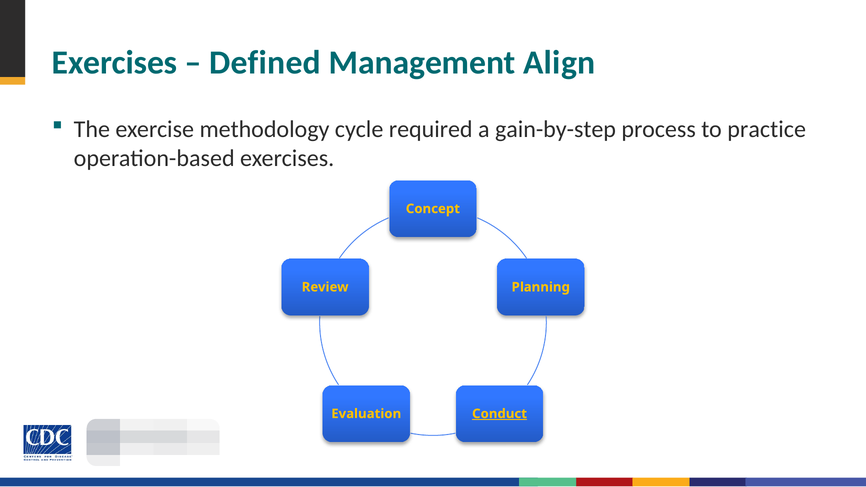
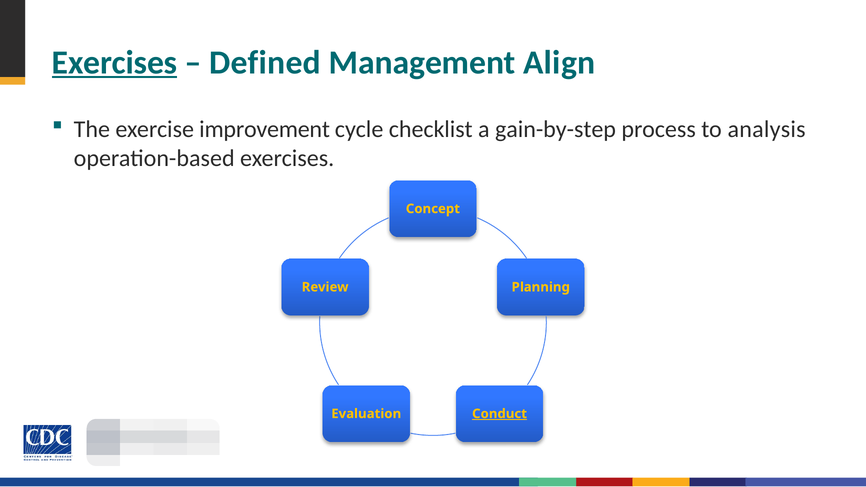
Exercises at (115, 63) underline: none -> present
methodology: methodology -> improvement
required: required -> checklist
practice: practice -> analysis
